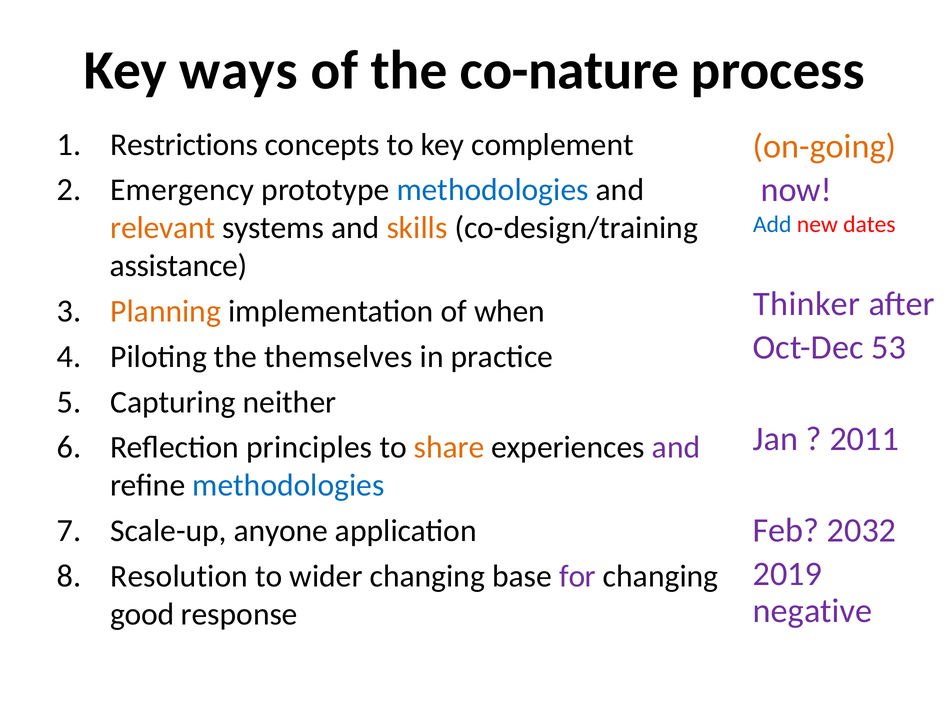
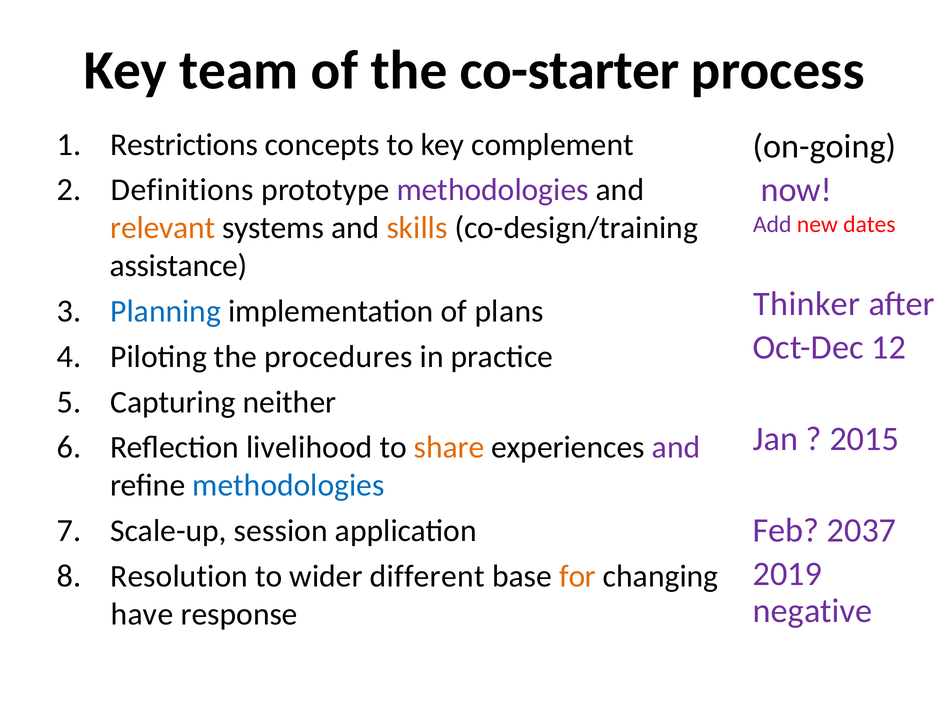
ways: ways -> team
co-nature: co-nature -> co-starter
on-going colour: orange -> black
Emergency: Emergency -> Definitions
methodologies at (493, 190) colour: blue -> purple
Add colour: blue -> purple
Planning colour: orange -> blue
when: when -> plans
53: 53 -> 12
themselves: themselves -> procedures
2011: 2011 -> 2015
principles: principles -> livelihood
2032: 2032 -> 2037
anyone: anyone -> session
wider changing: changing -> different
for colour: purple -> orange
good: good -> have
